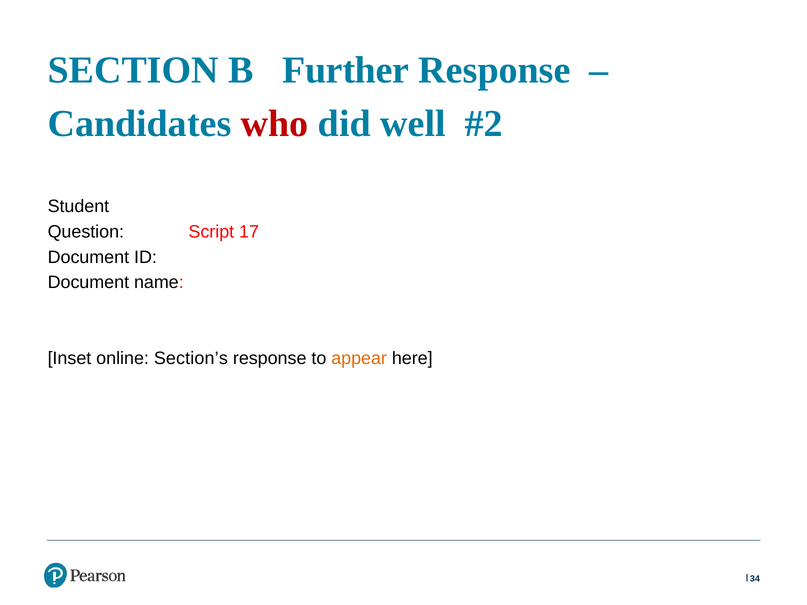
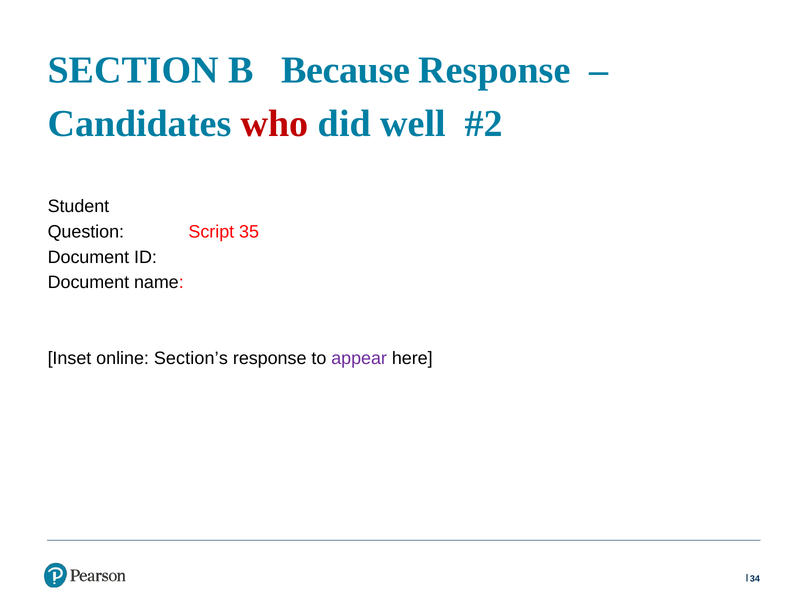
Further: Further -> Because
17: 17 -> 35
appear colour: orange -> purple
